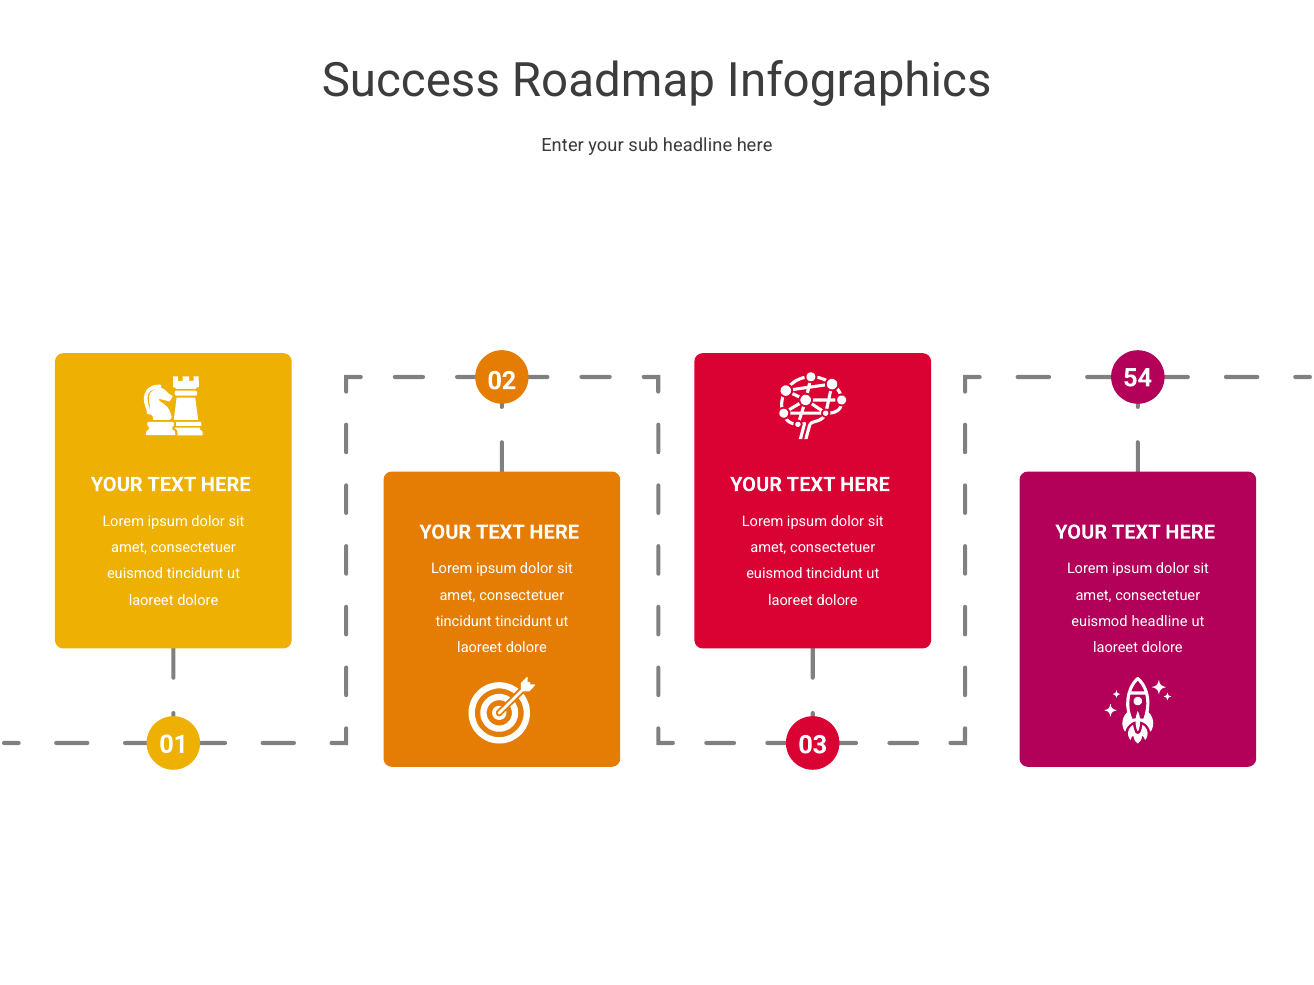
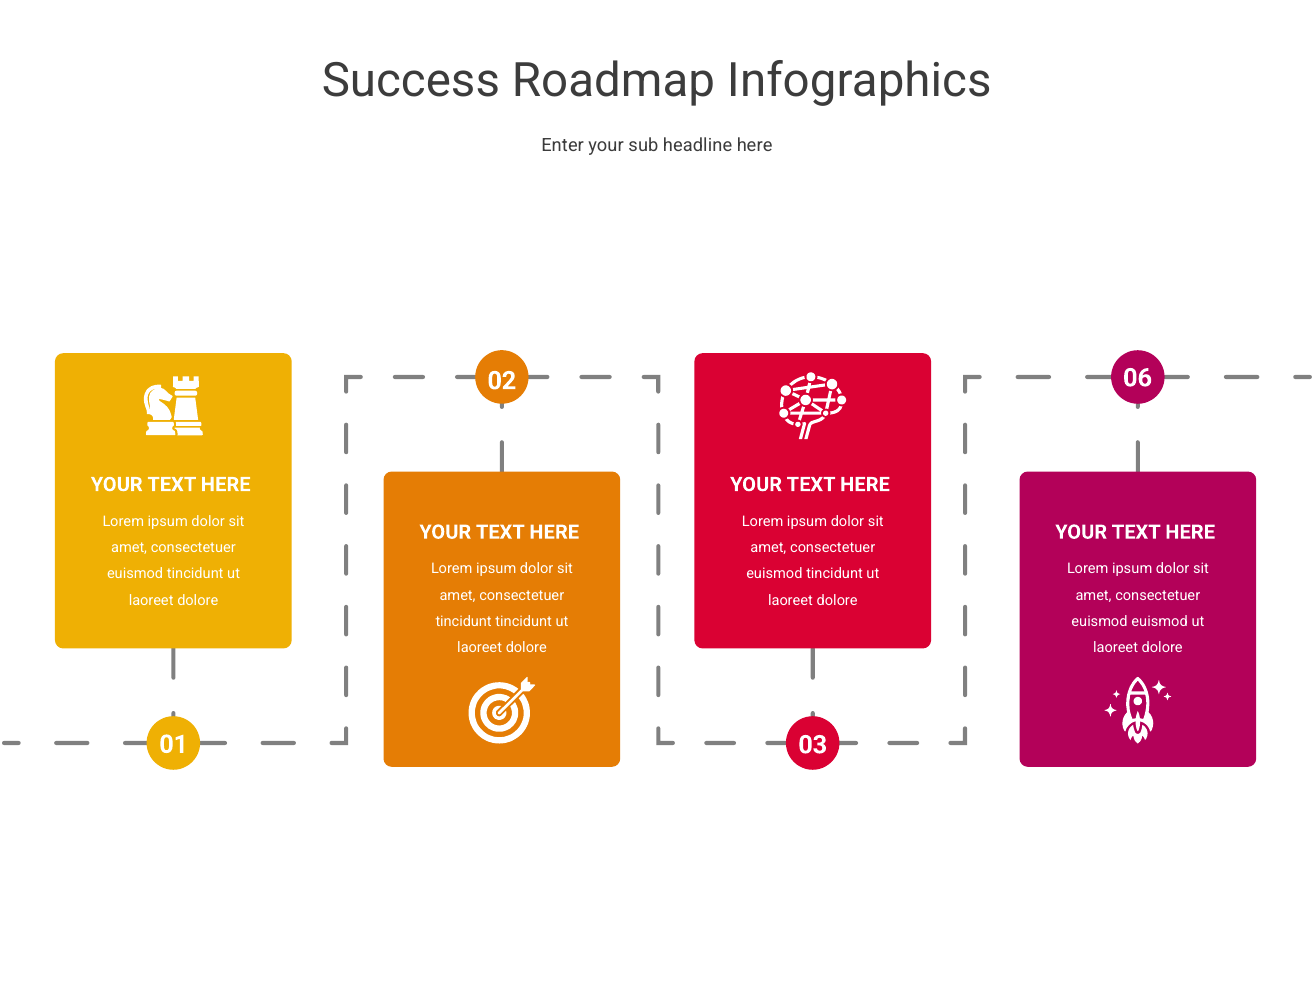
54: 54 -> 06
euismod headline: headline -> euismod
